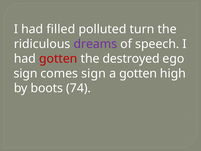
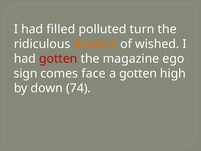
dreams colour: purple -> orange
speech: speech -> wished
destroyed: destroyed -> magazine
comes sign: sign -> face
boots: boots -> down
